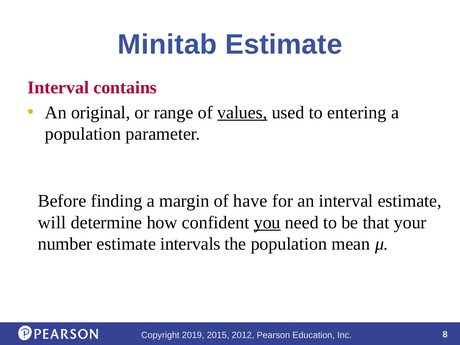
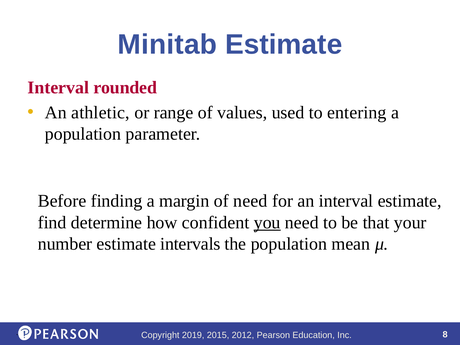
contains: contains -> rounded
original: original -> athletic
values underline: present -> none
of have: have -> need
will: will -> find
